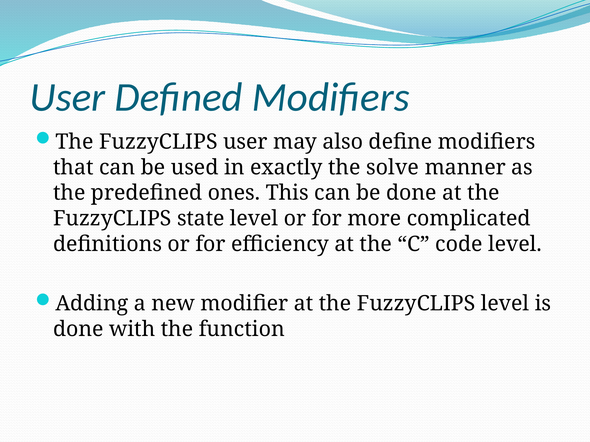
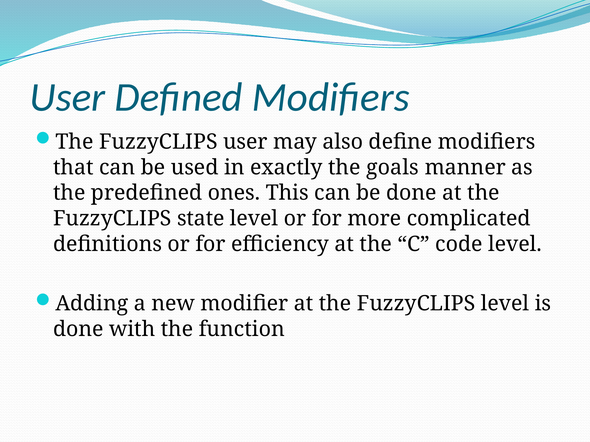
solve: solve -> goals
